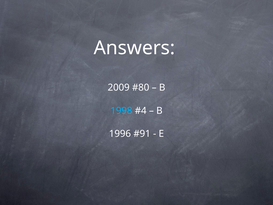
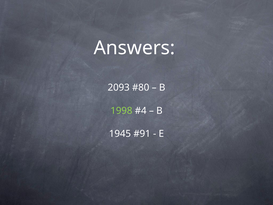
2009: 2009 -> 2093
1998 colour: light blue -> light green
1996: 1996 -> 1945
